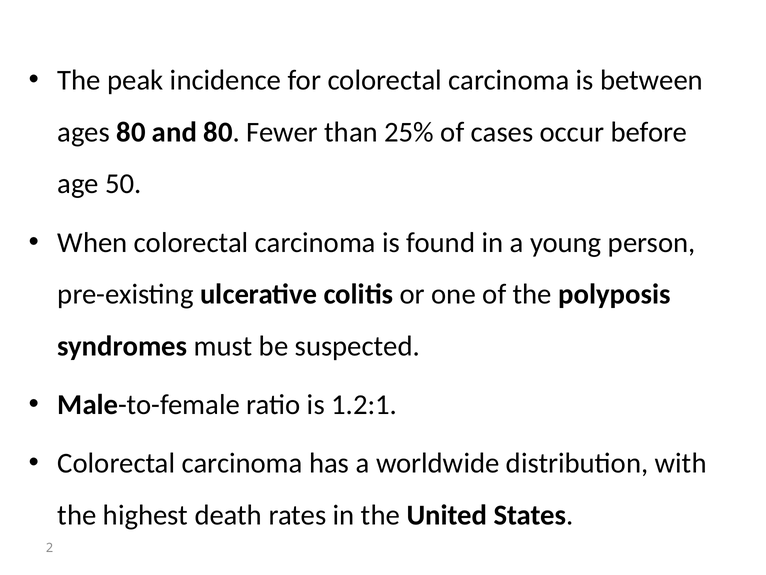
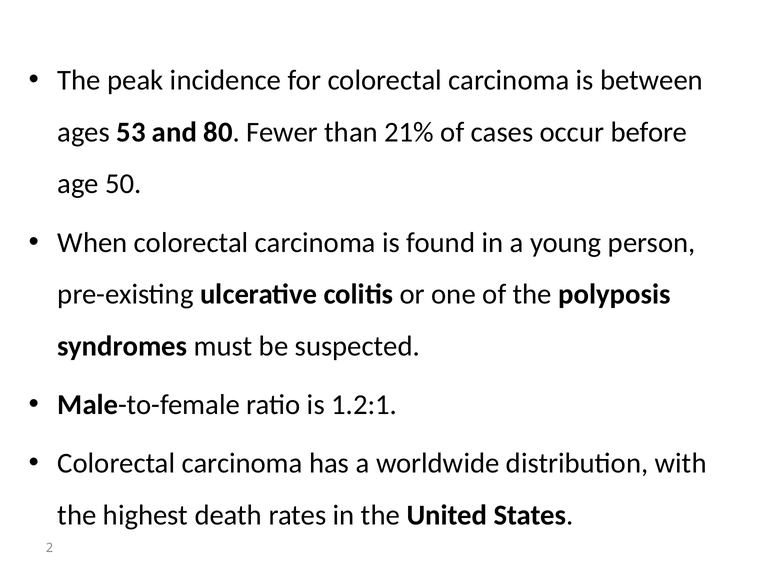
ages 80: 80 -> 53
25%: 25% -> 21%
